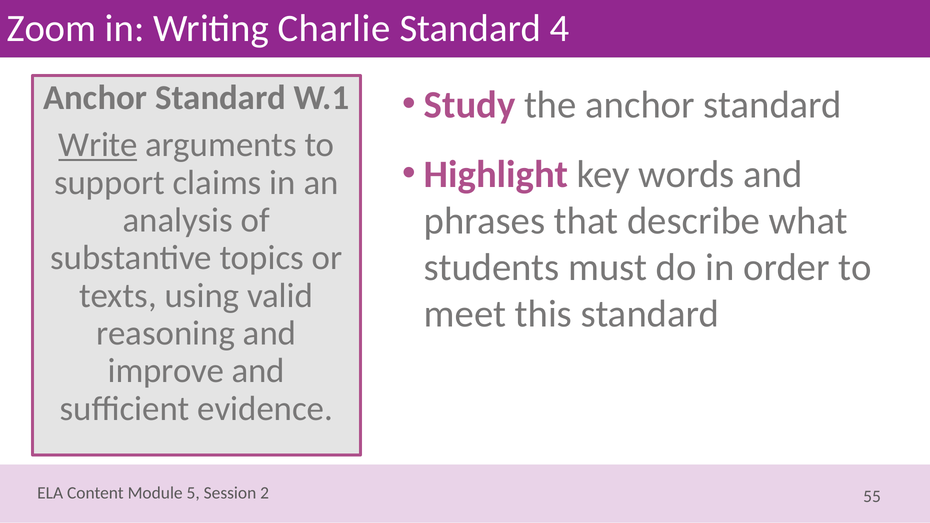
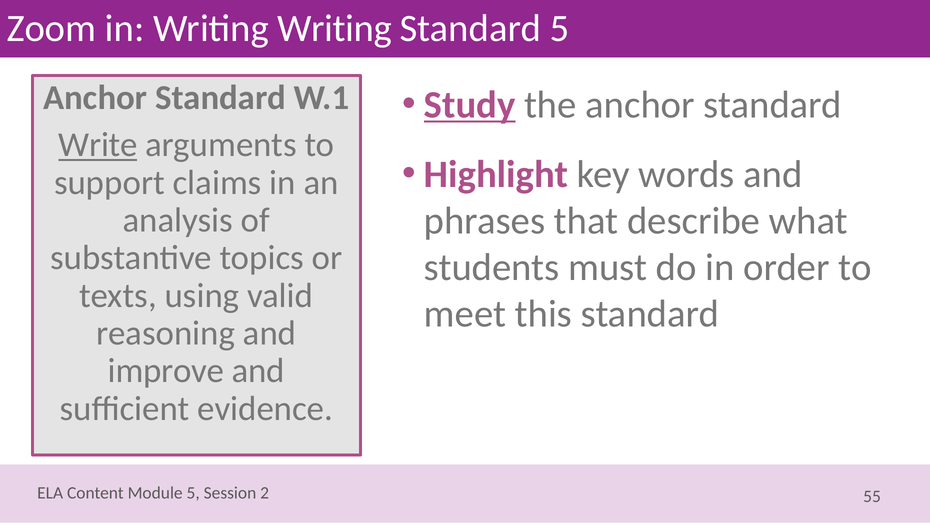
Writing Charlie: Charlie -> Writing
Standard 4: 4 -> 5
Study underline: none -> present
